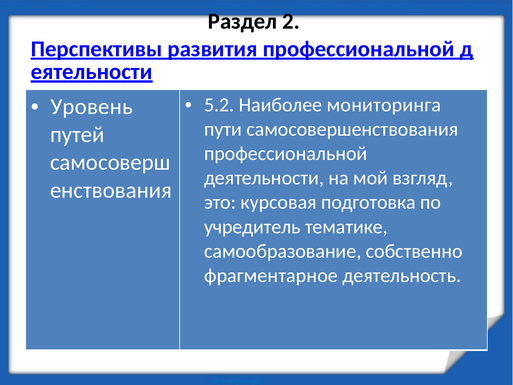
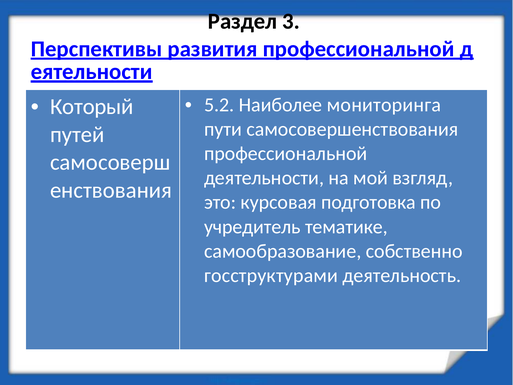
2: 2 -> 3
Уровень: Уровень -> Который
фрагментарное: фрагментарное -> госструктурами
